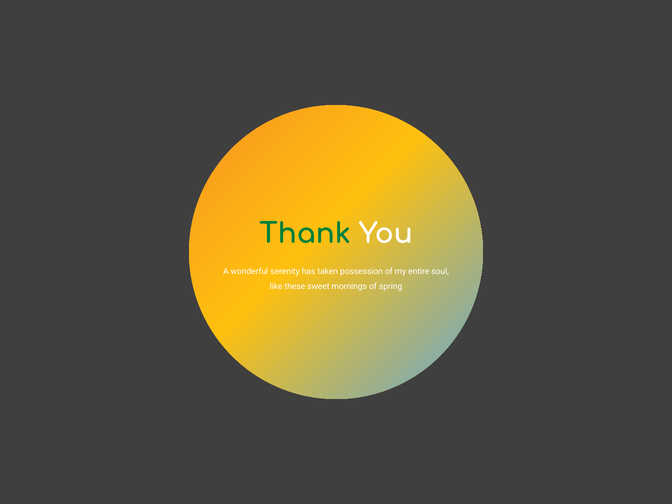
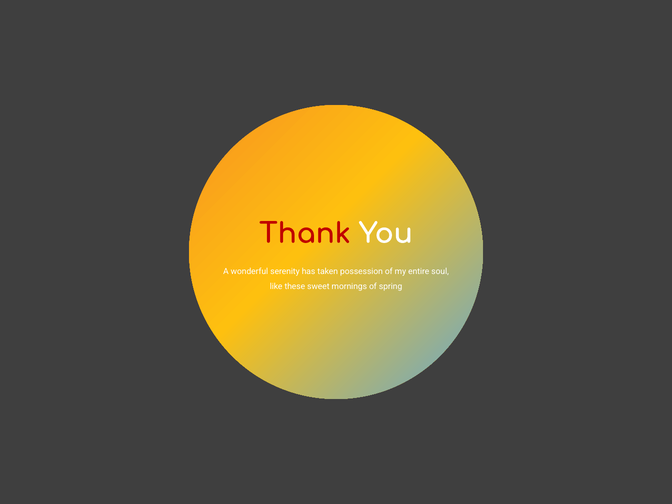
Thank colour: green -> red
